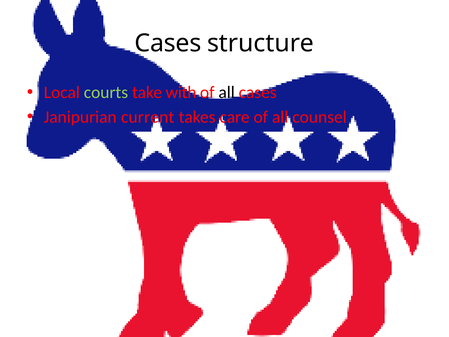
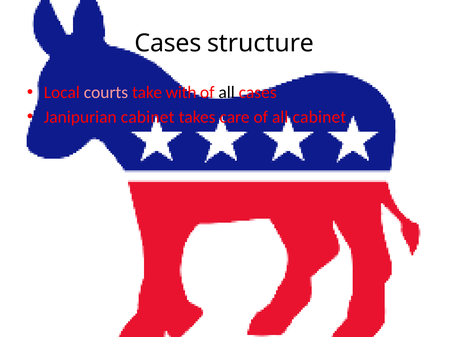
courts colour: light green -> pink
Janipurian current: current -> cabinet
all counsel: counsel -> cabinet
